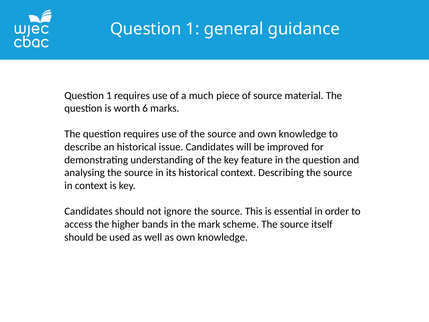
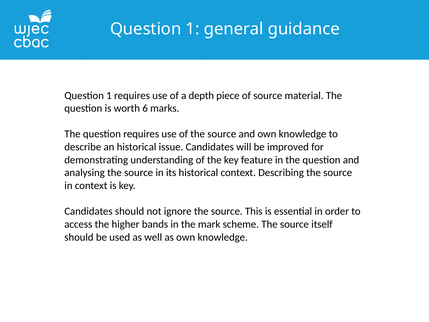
much: much -> depth
